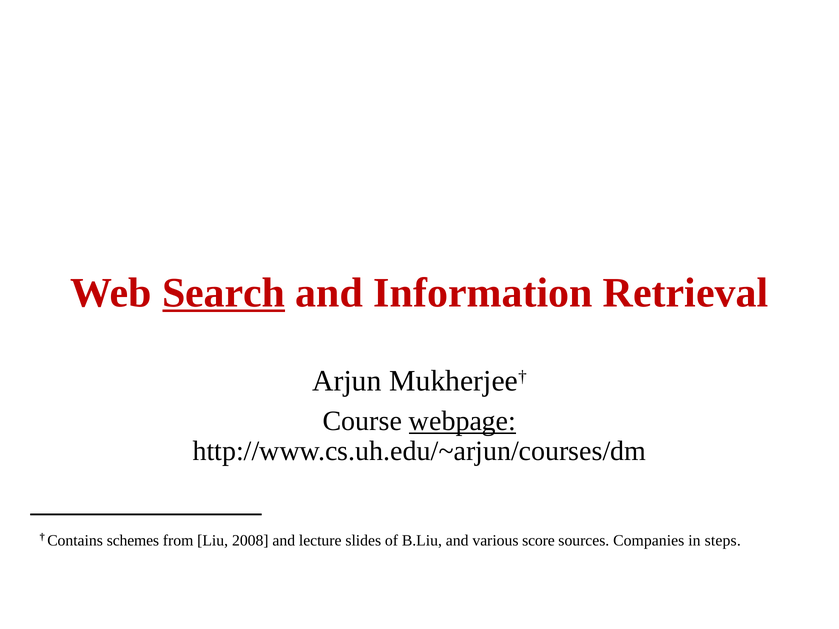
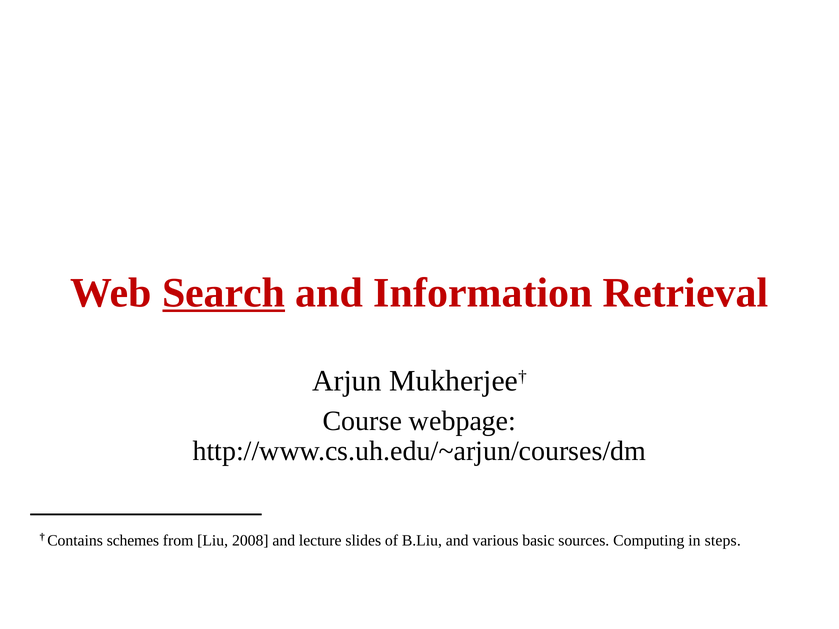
webpage underline: present -> none
score: score -> basic
Companies: Companies -> Computing
